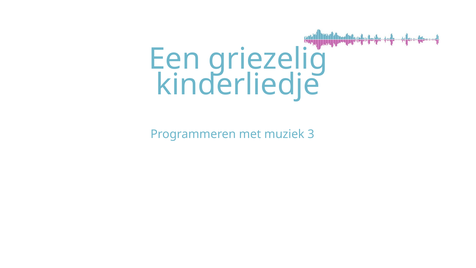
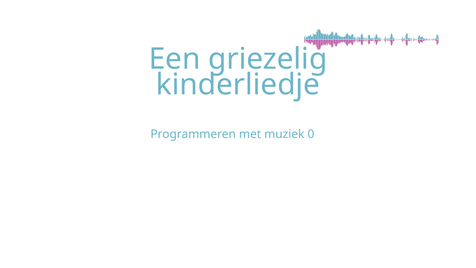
3: 3 -> 0
